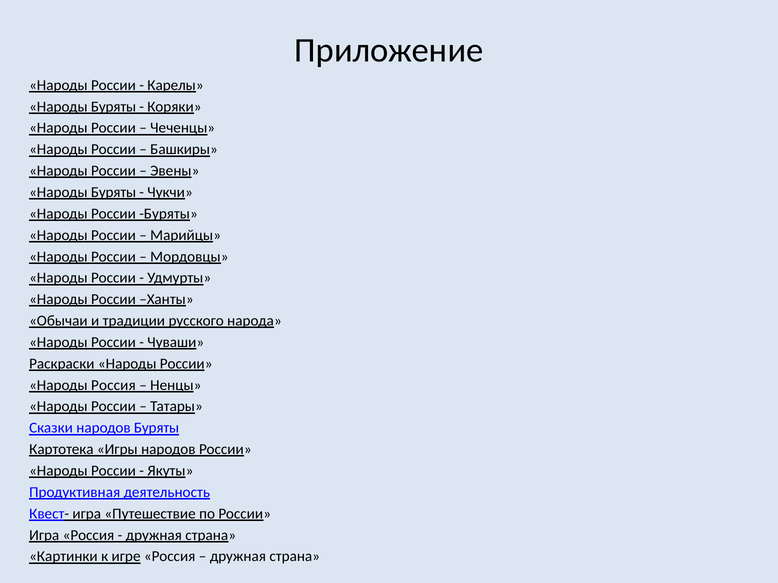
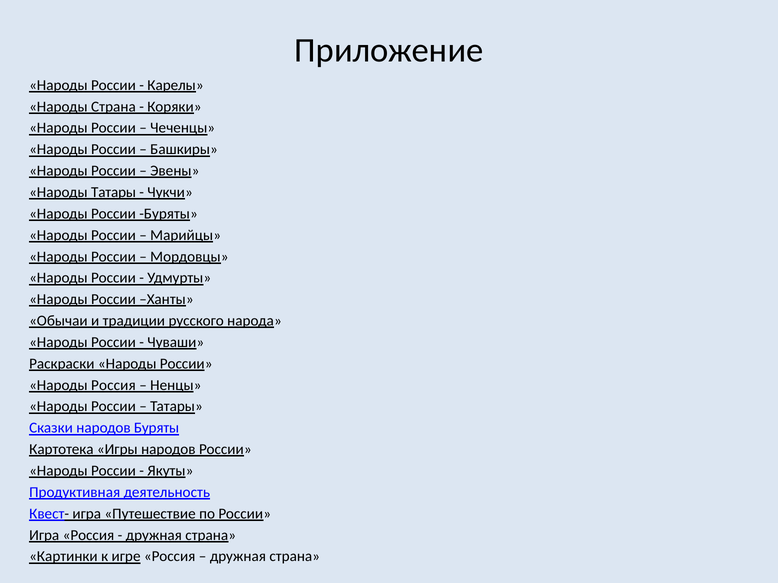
Буряты at (114, 107): Буряты -> Страна
Буряты at (114, 192): Буряты -> Татары
